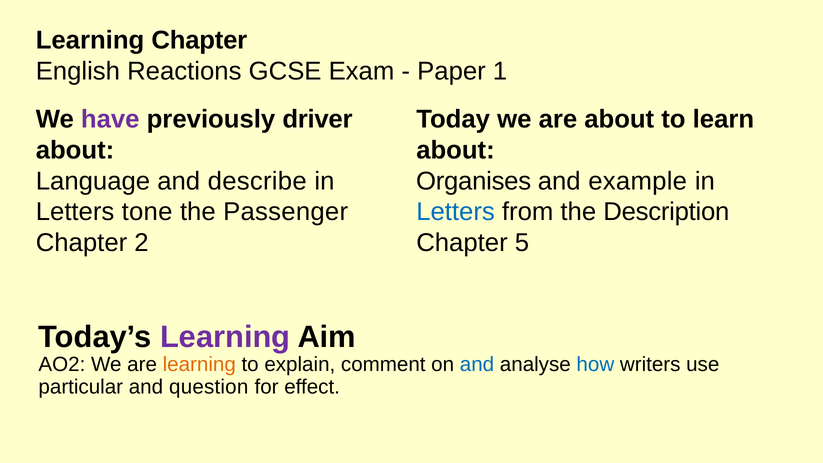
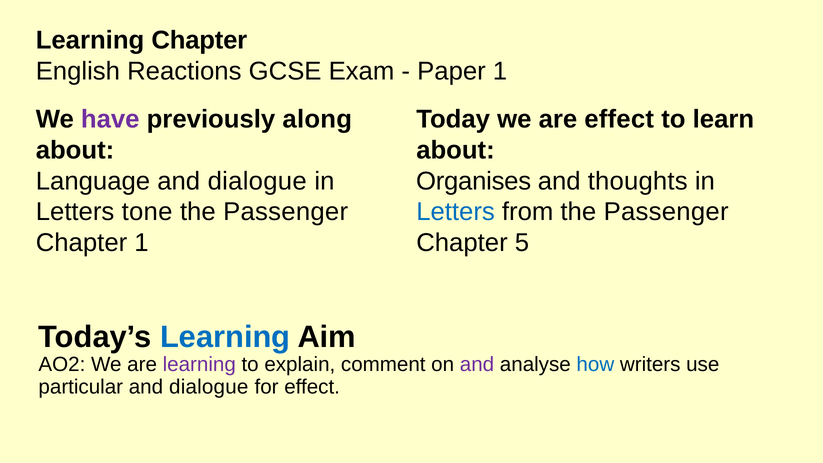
driver: driver -> along
are about: about -> effect
Language and describe: describe -> dialogue
example: example -> thoughts
from the Description: Description -> Passenger
Chapter 2: 2 -> 1
Learning at (225, 337) colour: purple -> blue
learning at (199, 365) colour: orange -> purple
and at (477, 365) colour: blue -> purple
question at (209, 387): question -> dialogue
